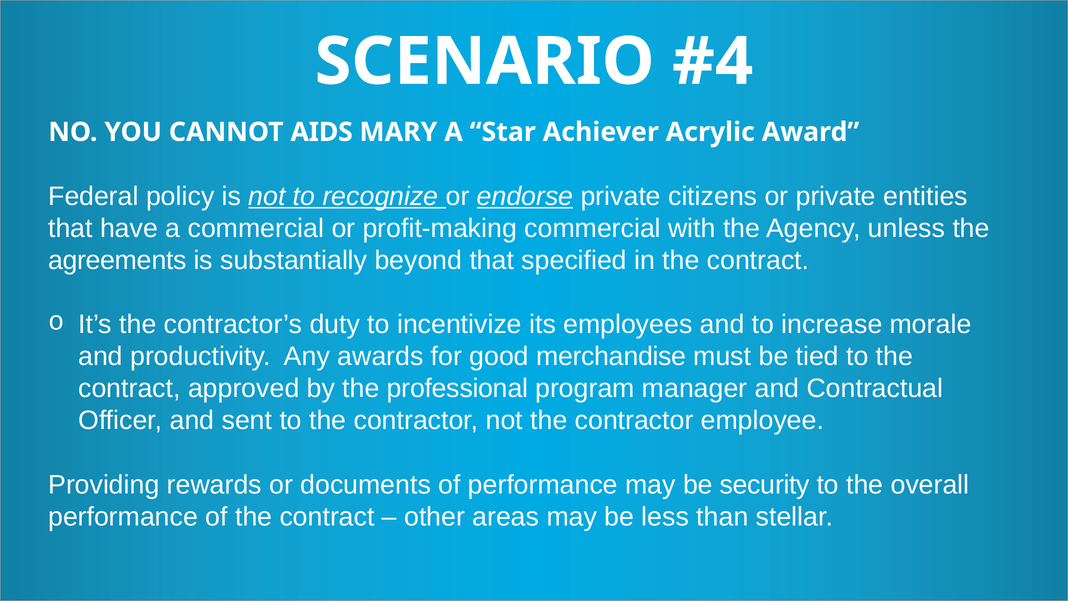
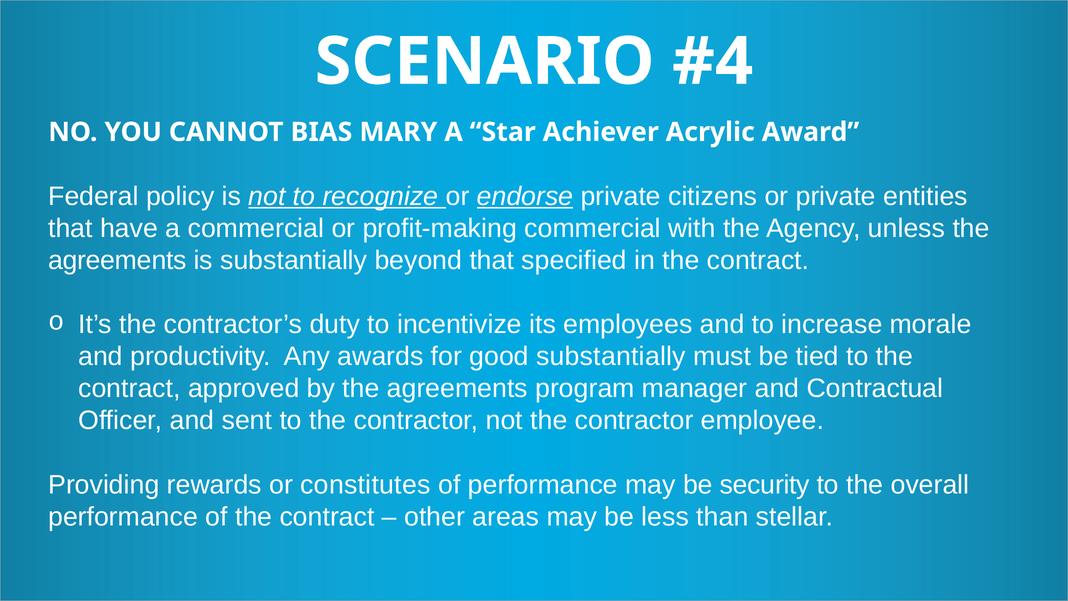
AIDS: AIDS -> BIAS
good merchandise: merchandise -> substantially
by the professional: professional -> agreements
documents: documents -> constitutes
